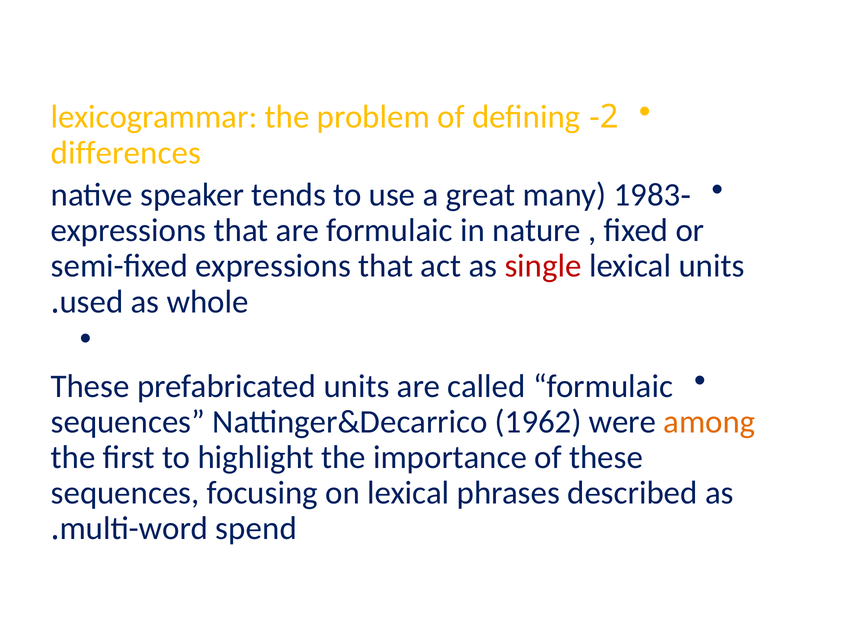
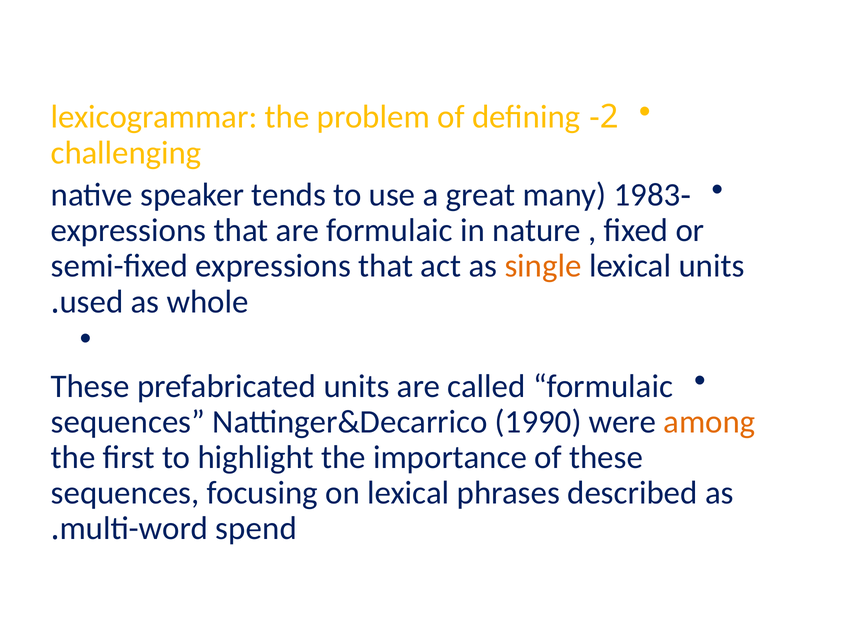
differences: differences -> challenging
single colour: red -> orange
1962: 1962 -> 1990
